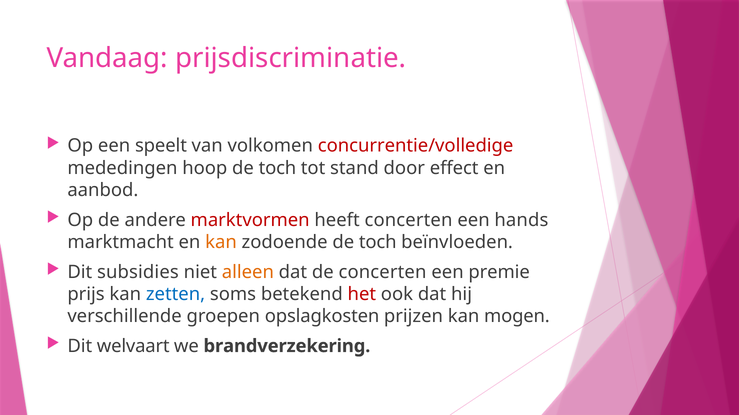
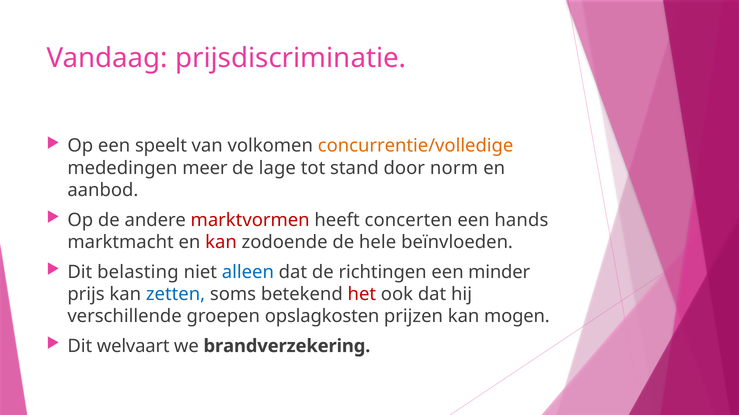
concurrentie/volledige colour: red -> orange
hoop: hoop -> meer
toch at (277, 168): toch -> lage
effect: effect -> norm
kan at (221, 243) colour: orange -> red
zodoende de toch: toch -> hele
subsidies: subsidies -> belasting
alleen colour: orange -> blue
de concerten: concerten -> richtingen
premie: premie -> minder
